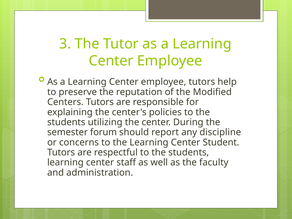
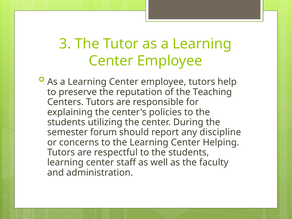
Modified: Modified -> Teaching
Student: Student -> Helping
